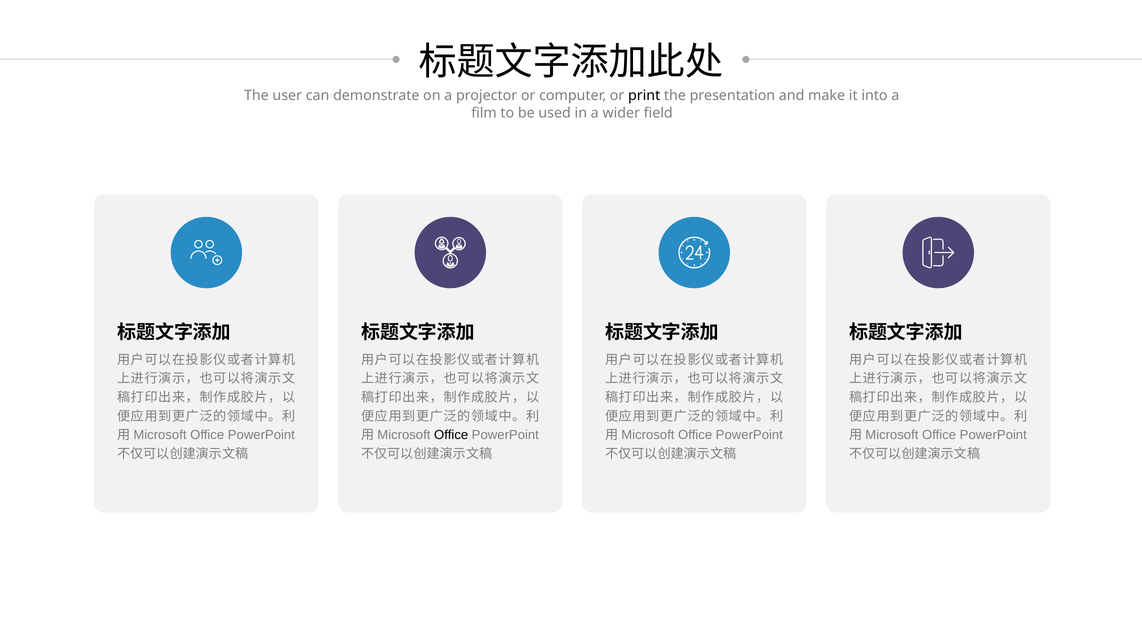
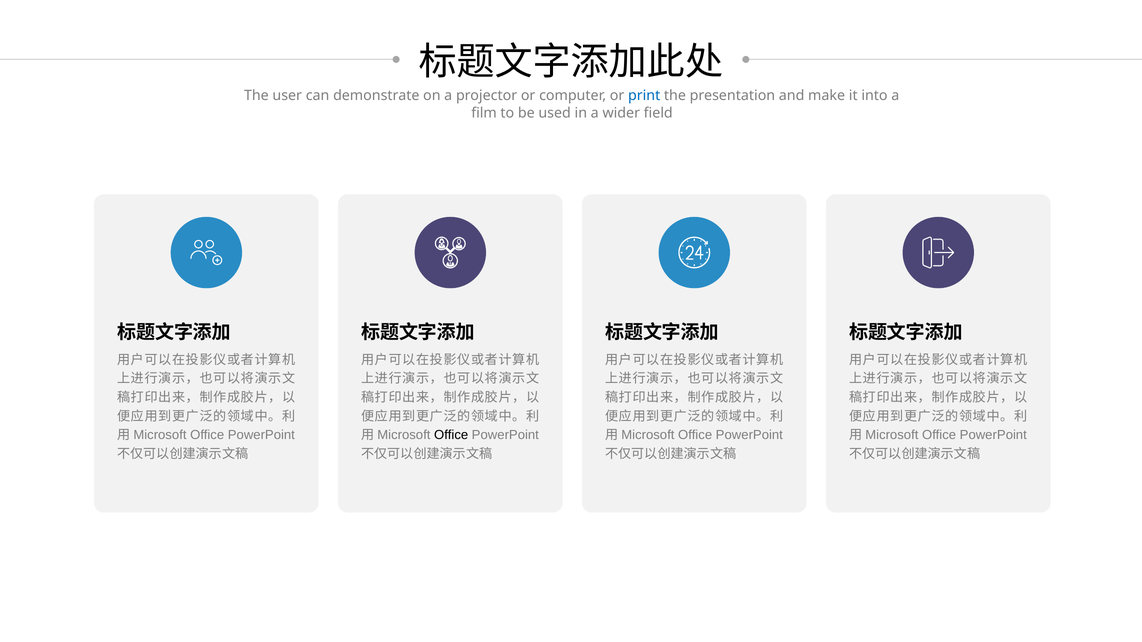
print colour: black -> blue
